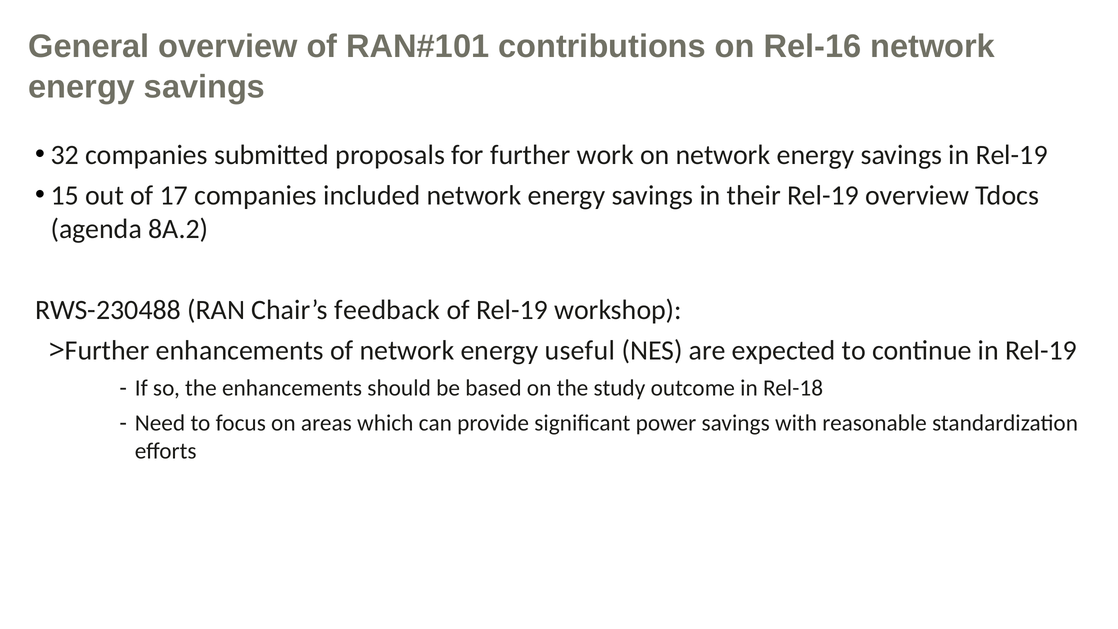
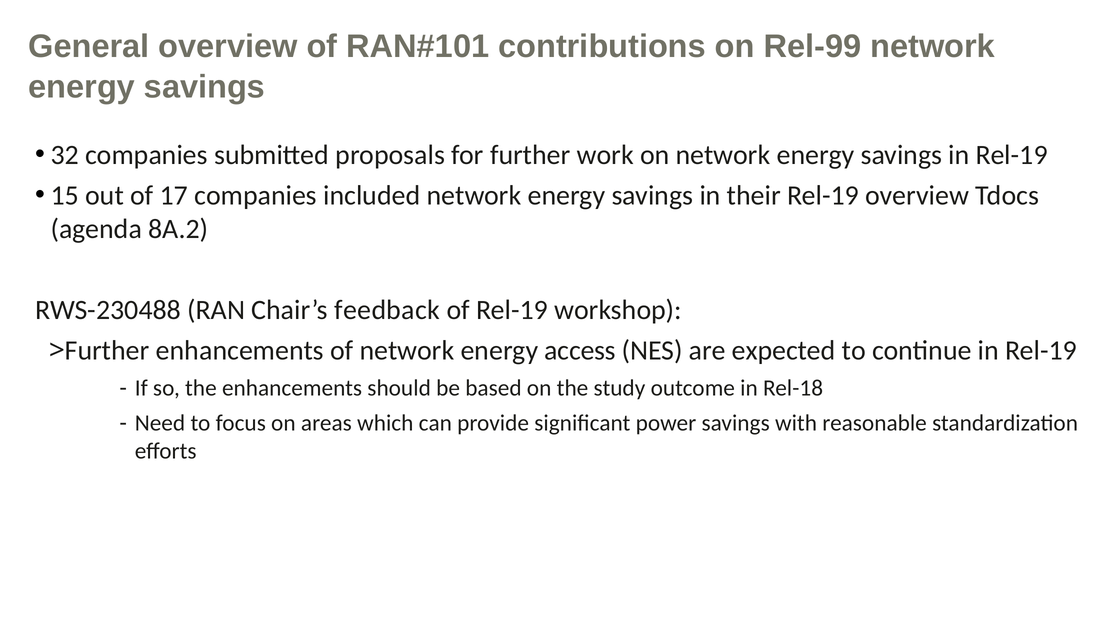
Rel-16: Rel-16 -> Rel-99
useful: useful -> access
